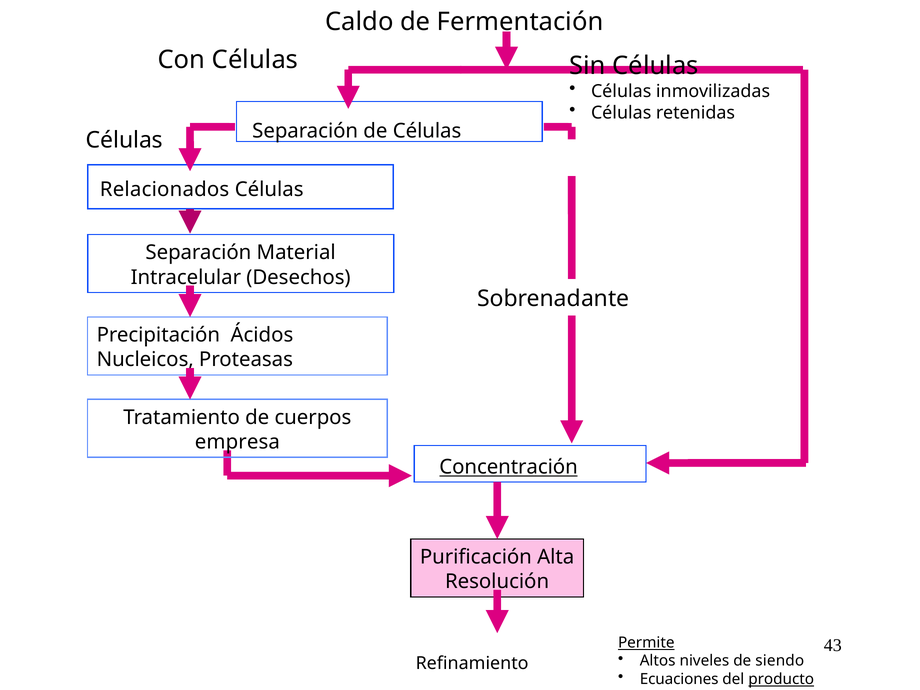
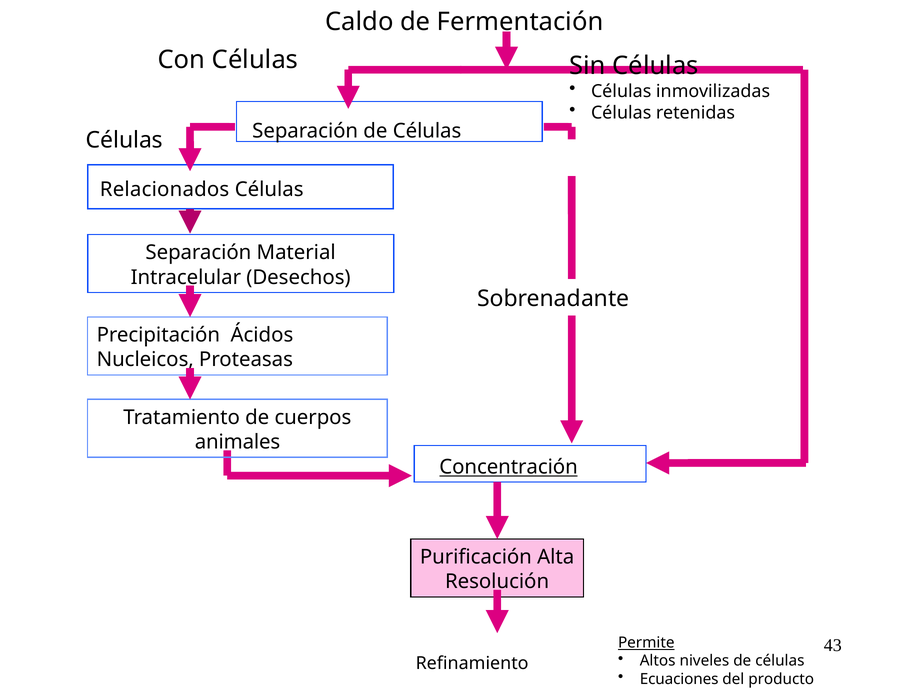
empresa: empresa -> animales
niveles de siendo: siendo -> células
producto underline: present -> none
